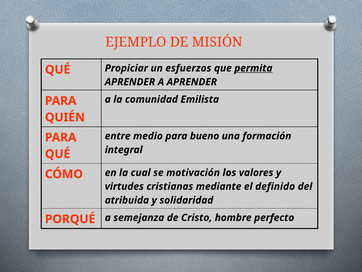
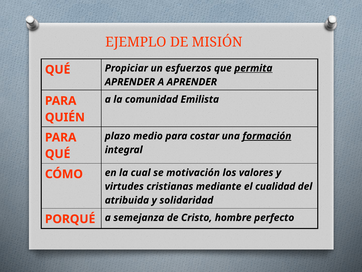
entre: entre -> plazo
bueno: bueno -> costar
formación underline: none -> present
definido: definido -> cualidad
